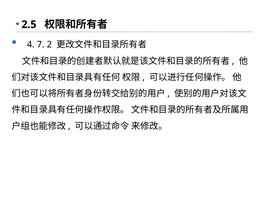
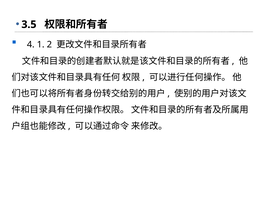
2.5: 2.5 -> 3.5
7: 7 -> 1
